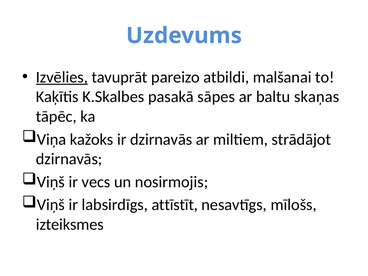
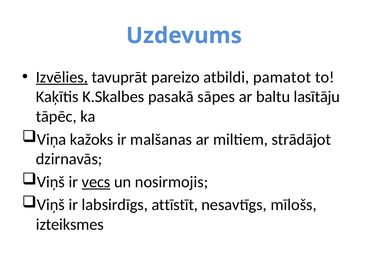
malšanai: malšanai -> pamatot
skaņas: skaņas -> lasītāju
ir dzirnavās: dzirnavās -> malšanas
vecs underline: none -> present
